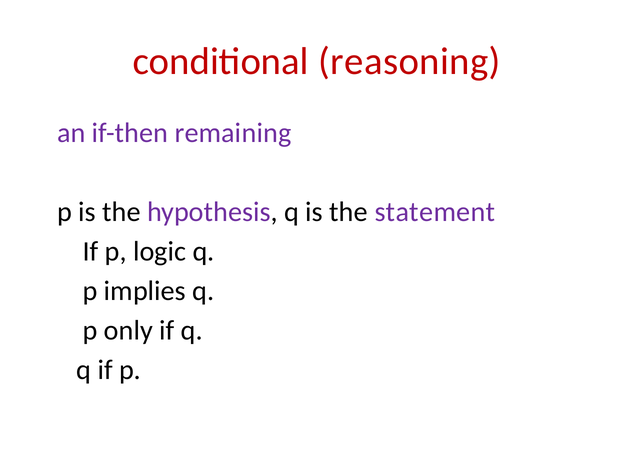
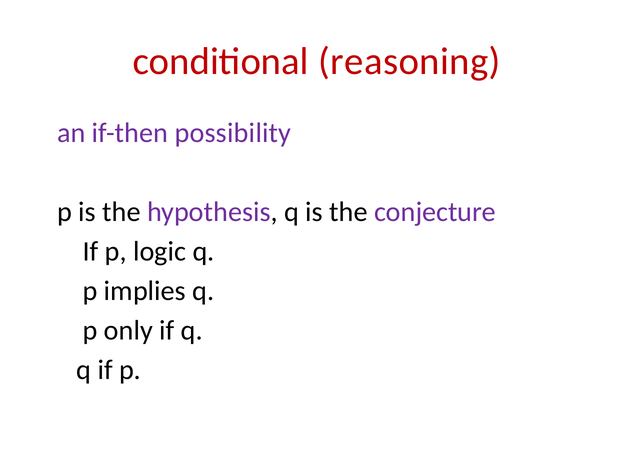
remaining: remaining -> possibility
statement: statement -> conjecture
